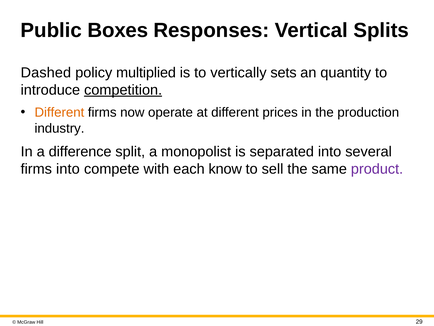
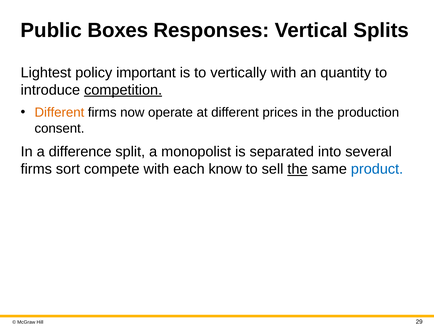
Dashed: Dashed -> Lightest
multiplied: multiplied -> important
vertically sets: sets -> with
industry: industry -> consent
firms into: into -> sort
the at (297, 169) underline: none -> present
product colour: purple -> blue
